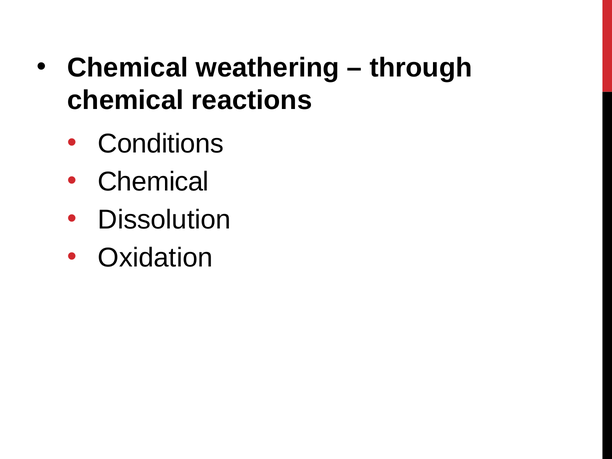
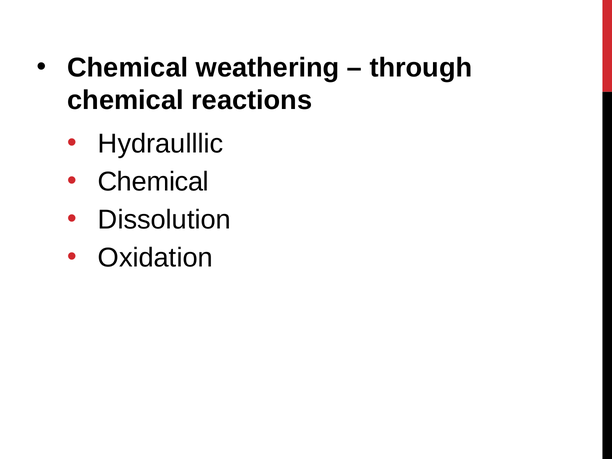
Conditions: Conditions -> Hydraulllic
